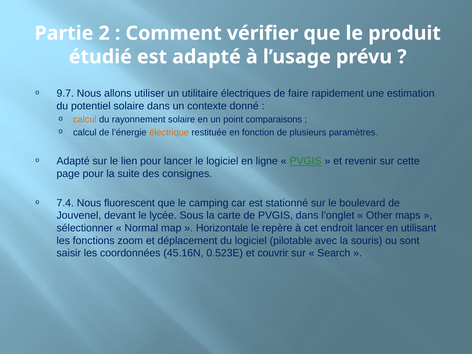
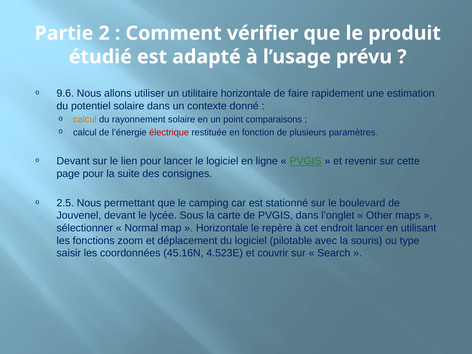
9.7: 9.7 -> 9.6
utilitaire électriques: électriques -> horizontale
électrique colour: orange -> red
Adapté at (73, 161): Adapté -> Devant
7.4: 7.4 -> 2.5
fluorescent: fluorescent -> permettant
sont: sont -> type
0.523E: 0.523E -> 4.523E
